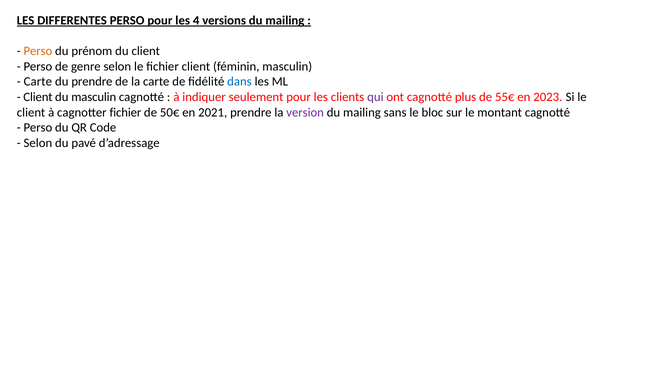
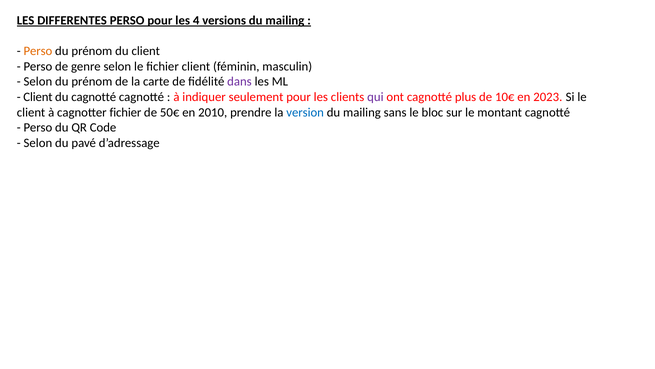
Carte at (38, 82): Carte -> Selon
prendre at (92, 82): prendre -> prénom
dans colour: blue -> purple
du masculin: masculin -> cagnotté
55€: 55€ -> 10€
2021: 2021 -> 2010
version colour: purple -> blue
